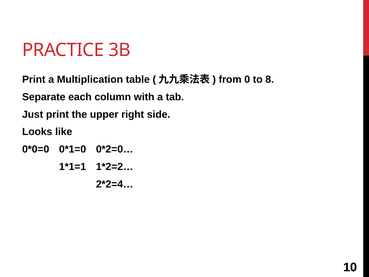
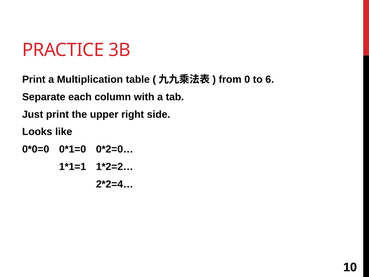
8: 8 -> 6
